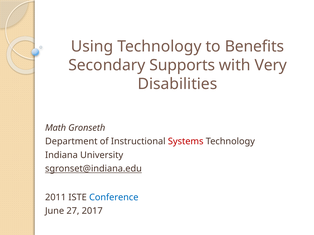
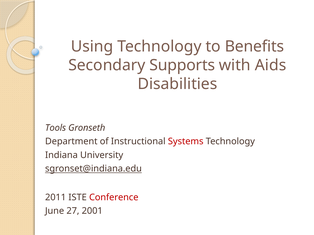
Very: Very -> Aids
Math: Math -> Tools
Conference colour: blue -> red
2017: 2017 -> 2001
